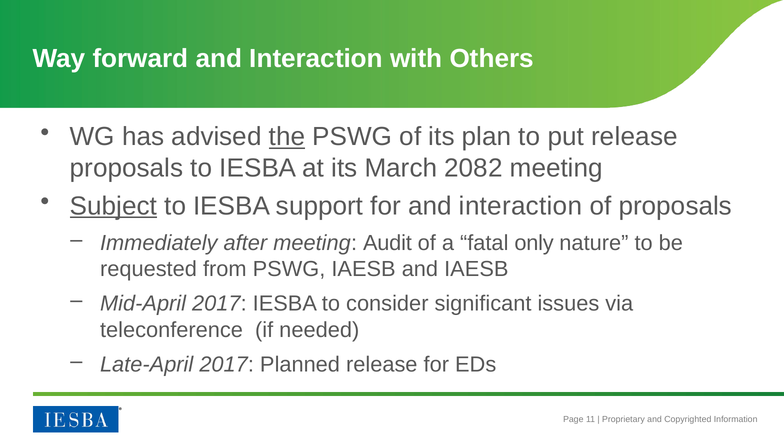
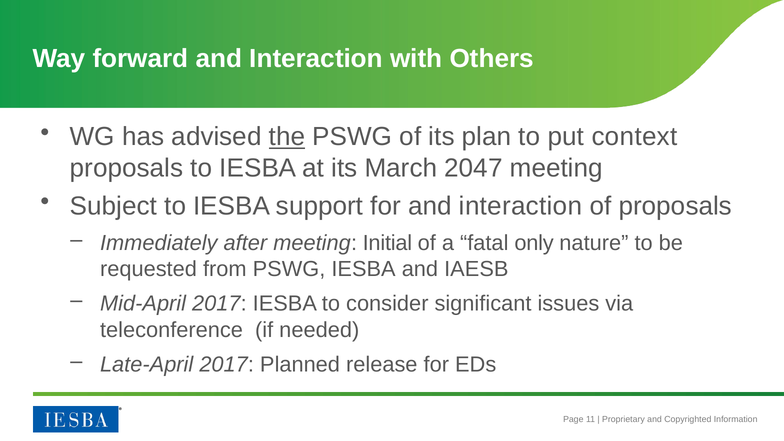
put release: release -> context
2082: 2082 -> 2047
Subject underline: present -> none
Audit: Audit -> Initial
PSWG IAESB: IAESB -> IESBA
